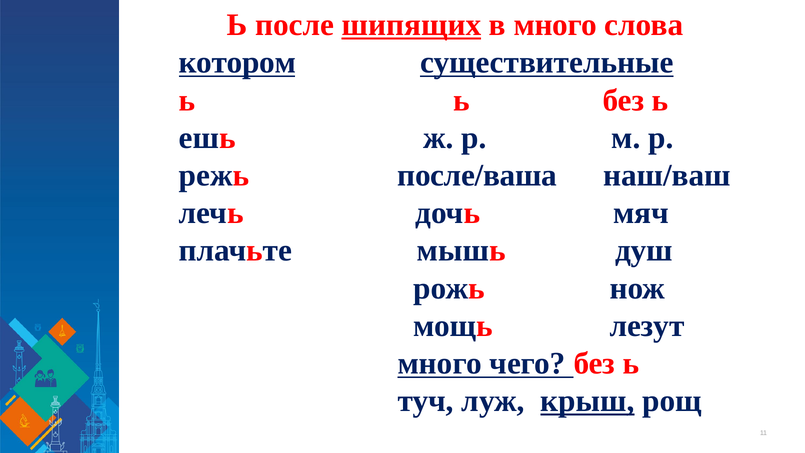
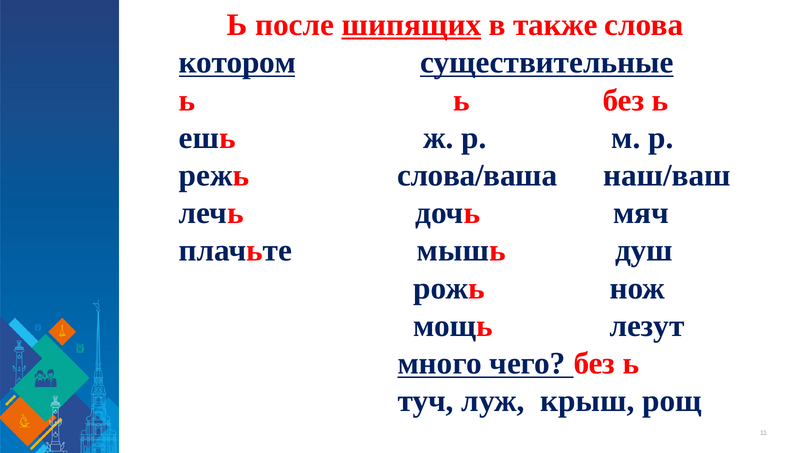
в много: много -> также
после/ваша: после/ваша -> слова/ваша
крыш underline: present -> none
